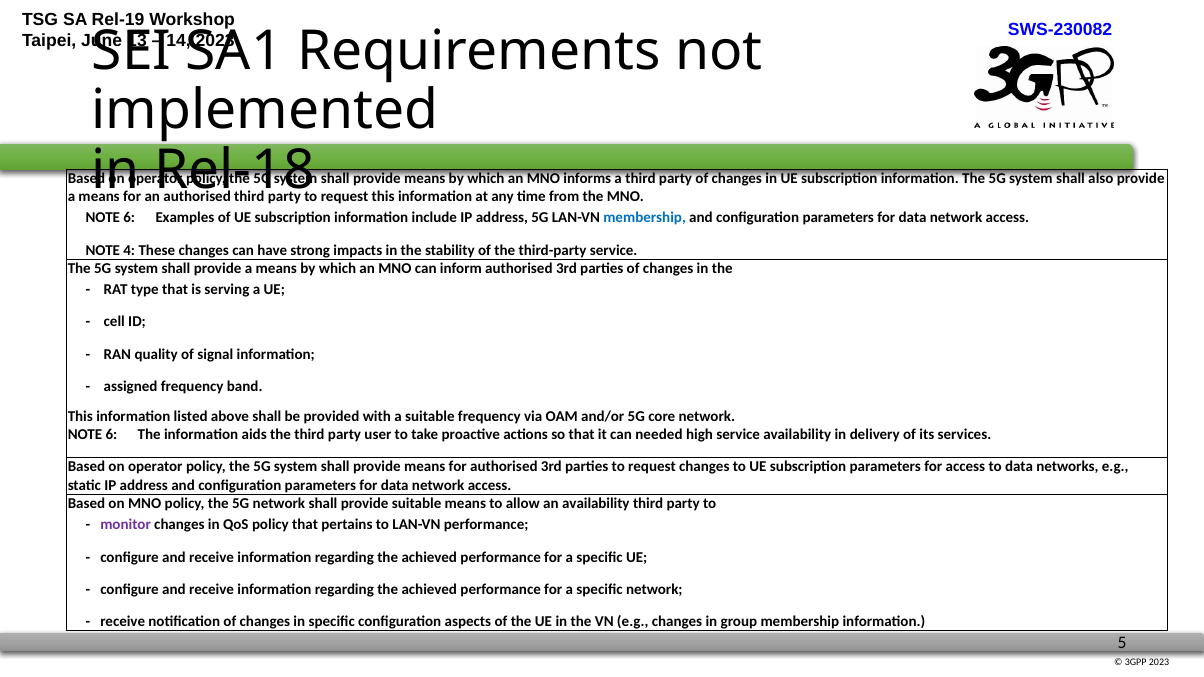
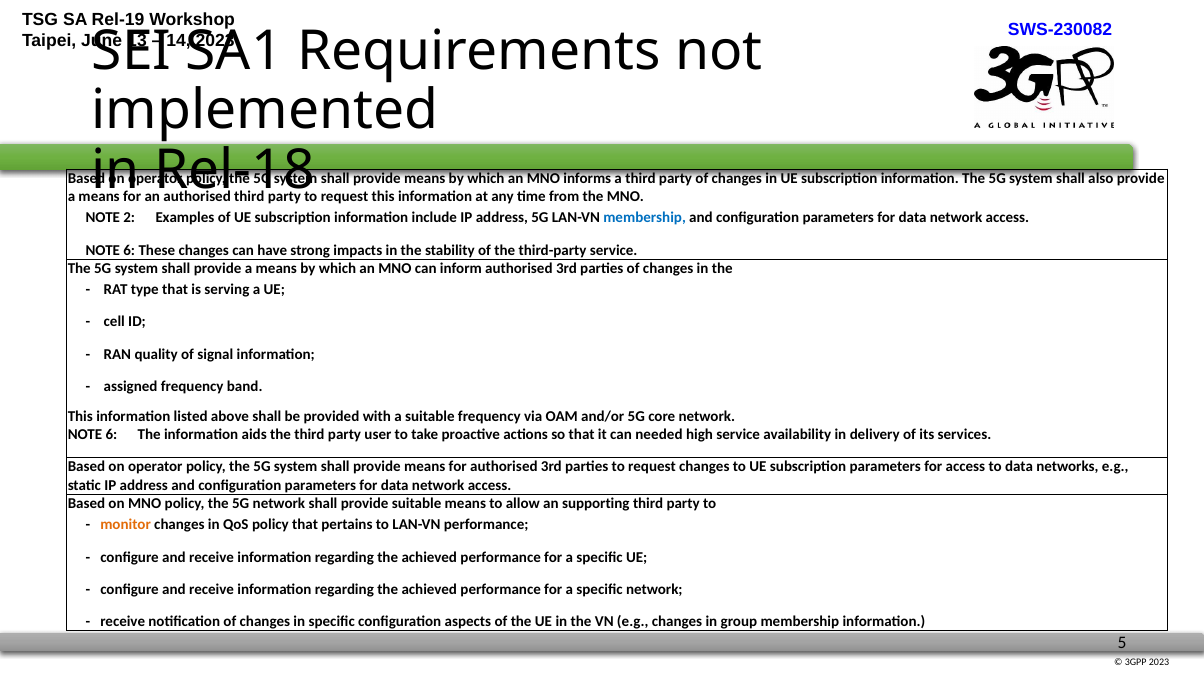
6 at (129, 218): 6 -> 2
4 at (129, 250): 4 -> 6
an availability: availability -> supporting
monitor colour: purple -> orange
